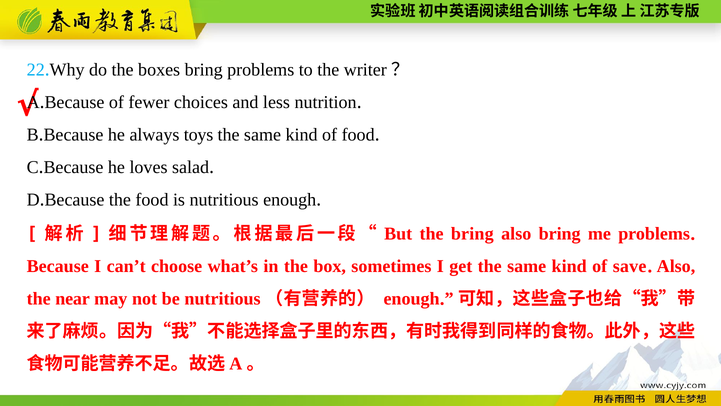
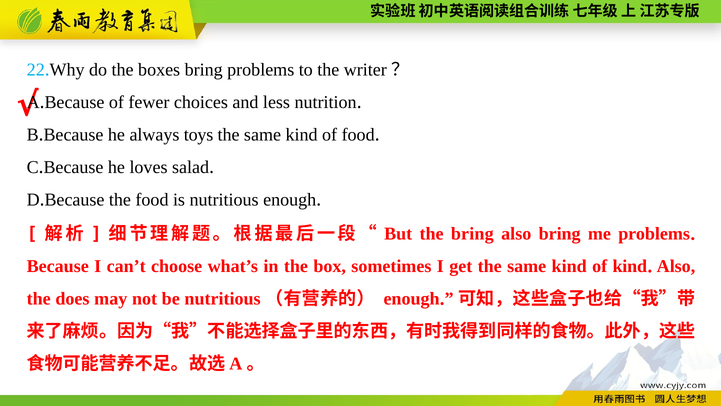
of save: save -> kind
near: near -> does
